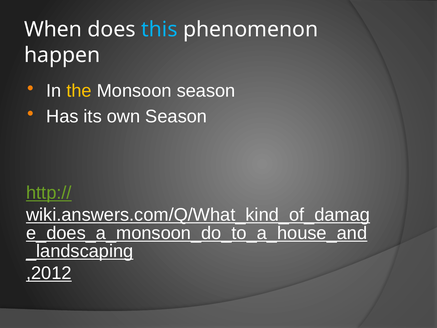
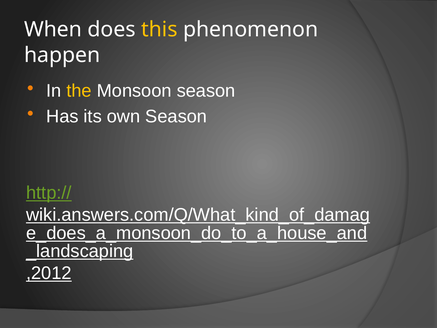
this colour: light blue -> yellow
